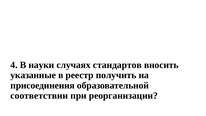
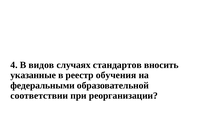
науки: науки -> видов
получить: получить -> обучения
присоединения: присоединения -> федеральными
